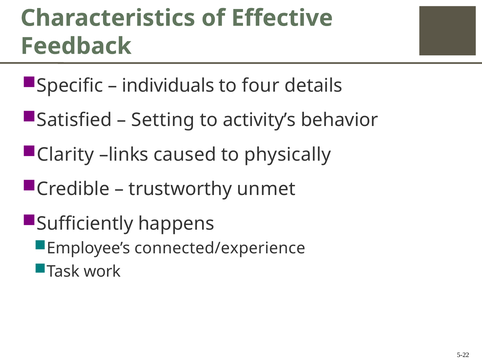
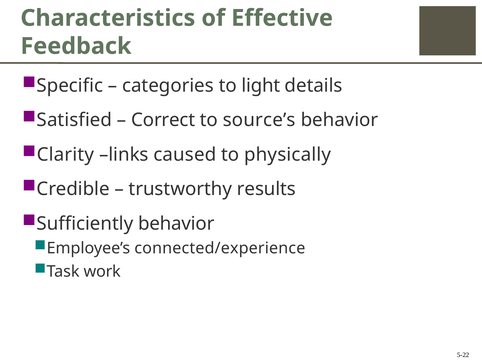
individuals: individuals -> categories
four: four -> light
Setting: Setting -> Correct
activity’s: activity’s -> source’s
unmet: unmet -> results
Sufficiently happens: happens -> behavior
